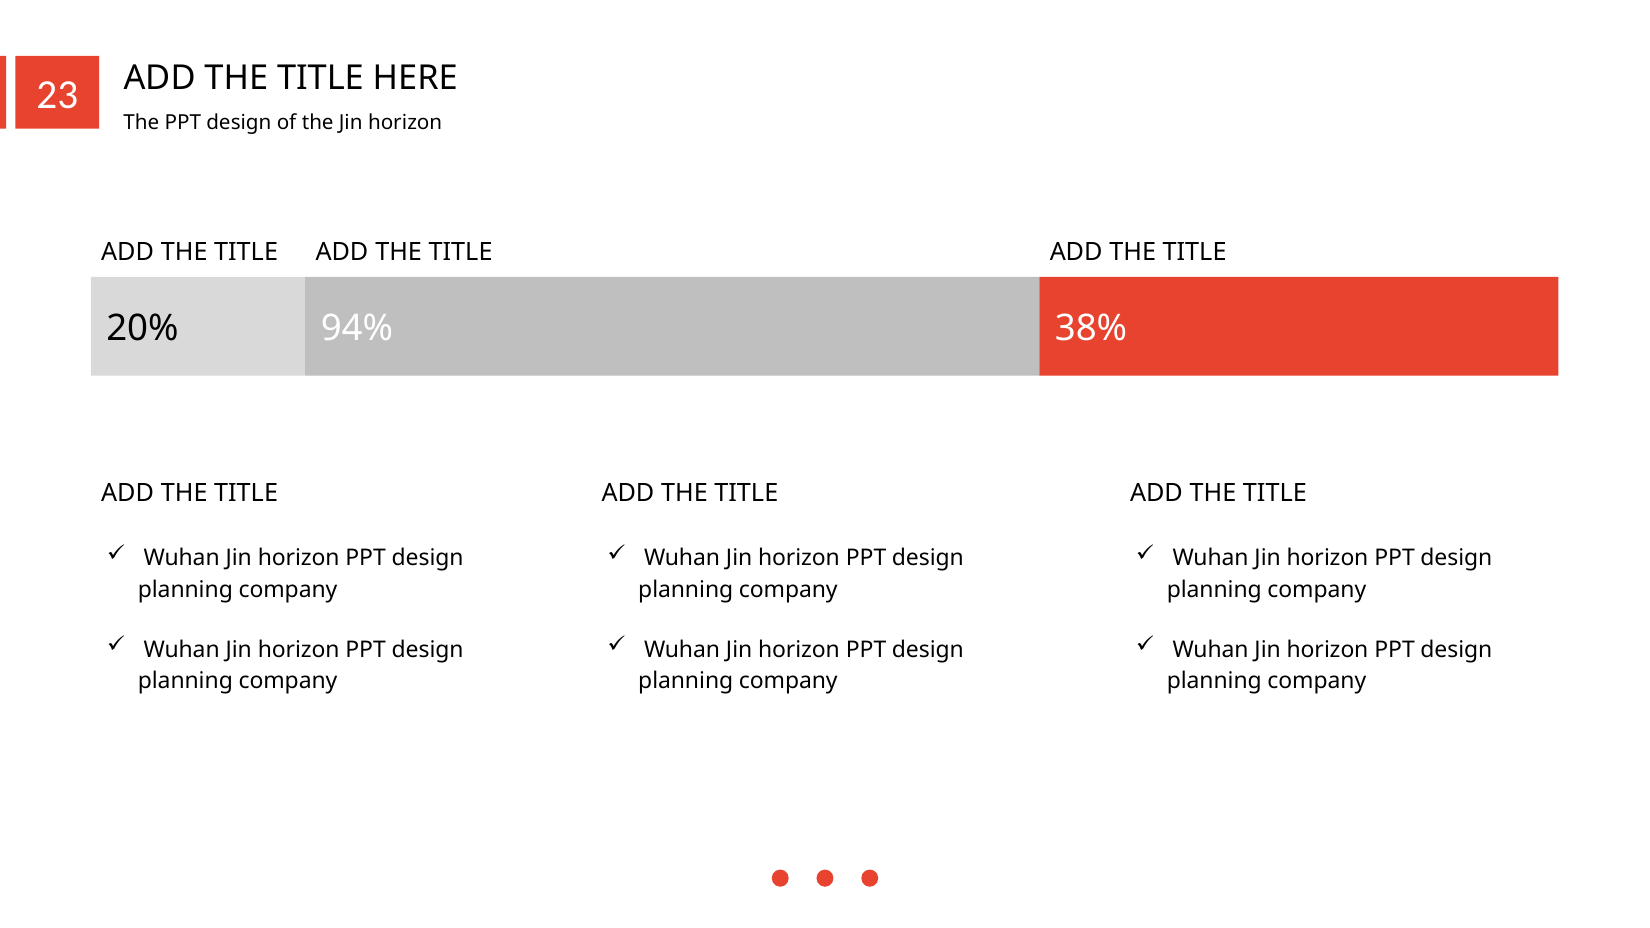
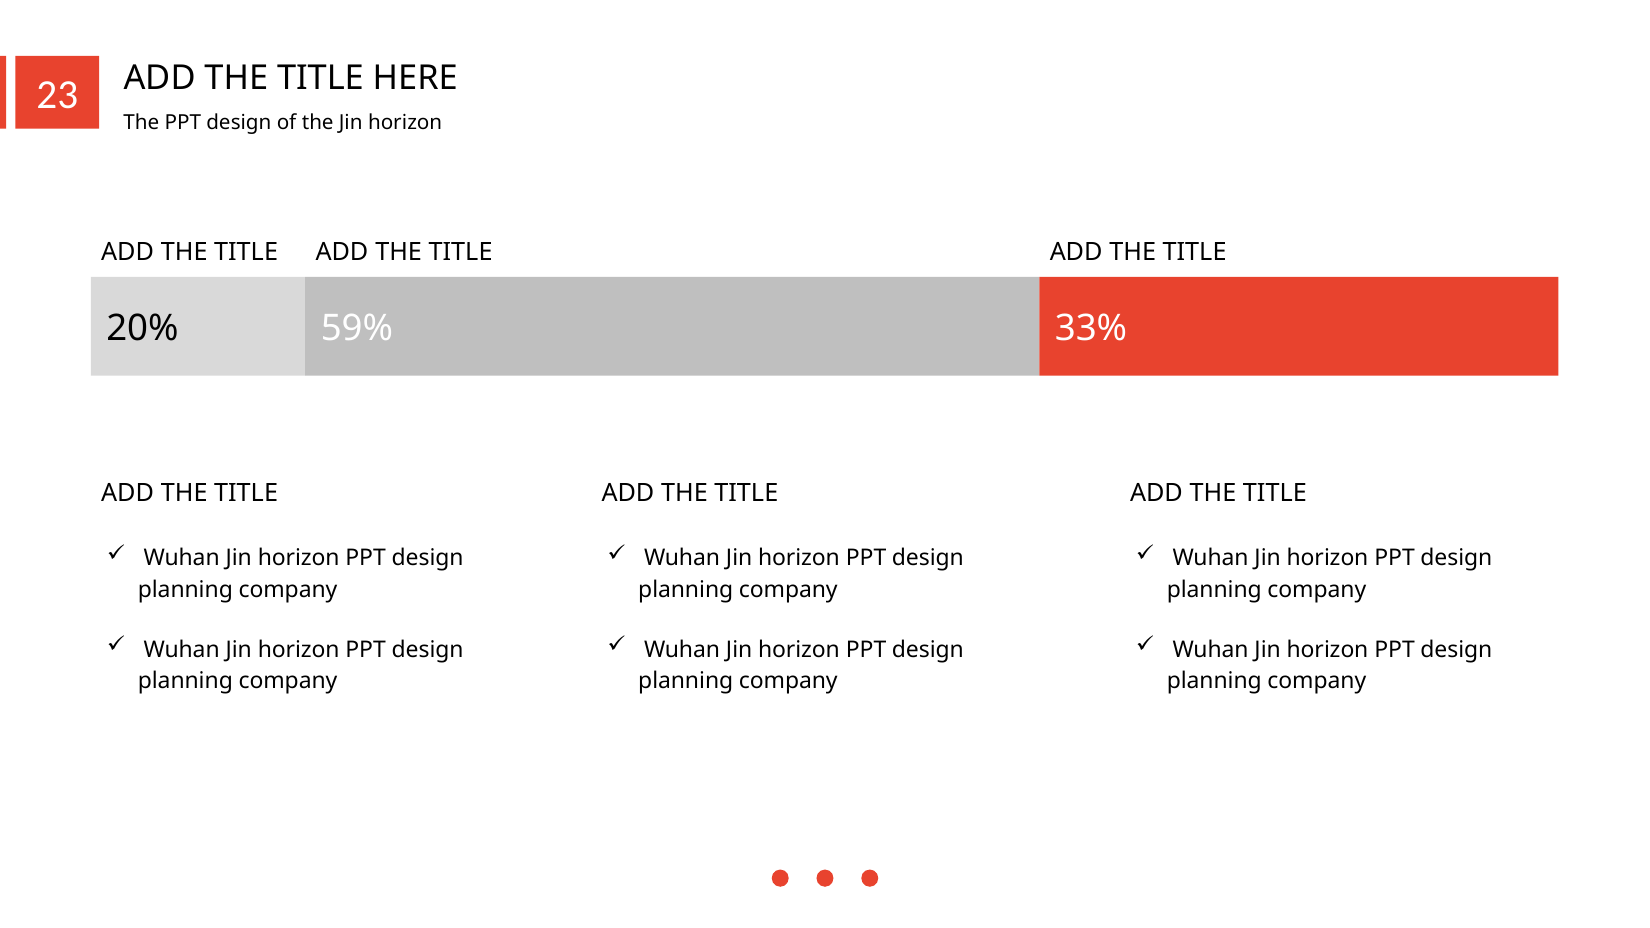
94%: 94% -> 59%
38%: 38% -> 33%
